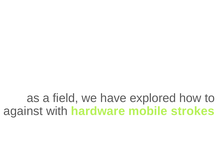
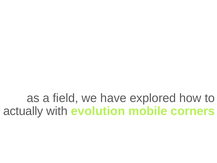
against: against -> actually
hardware: hardware -> evolution
strokes: strokes -> corners
